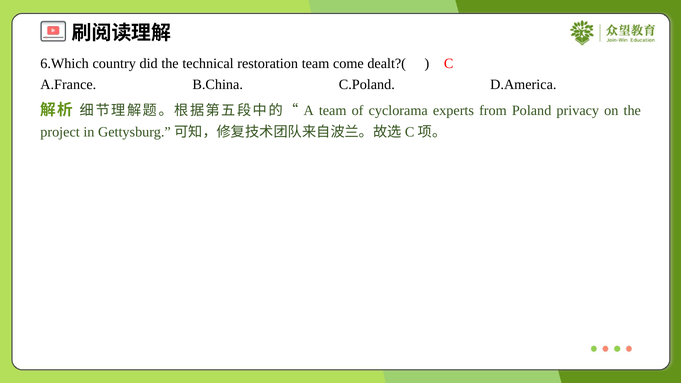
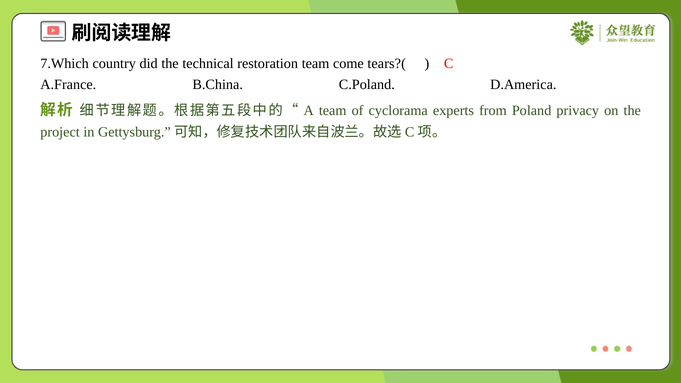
6.Which: 6.Which -> 7.Which
dealt?(: dealt?( -> tears?(
